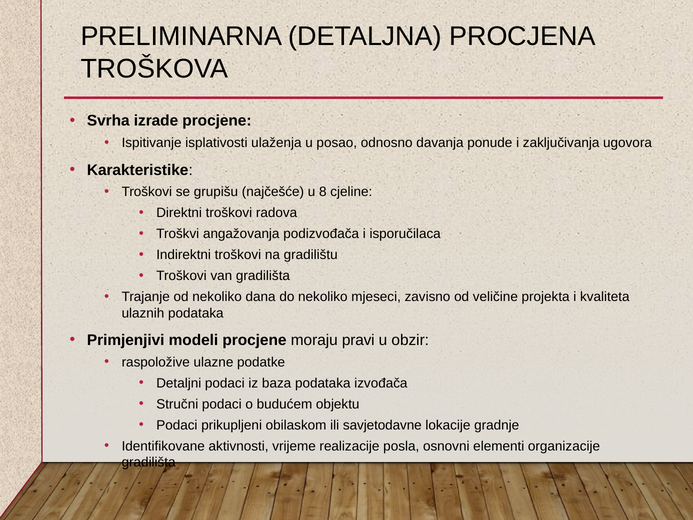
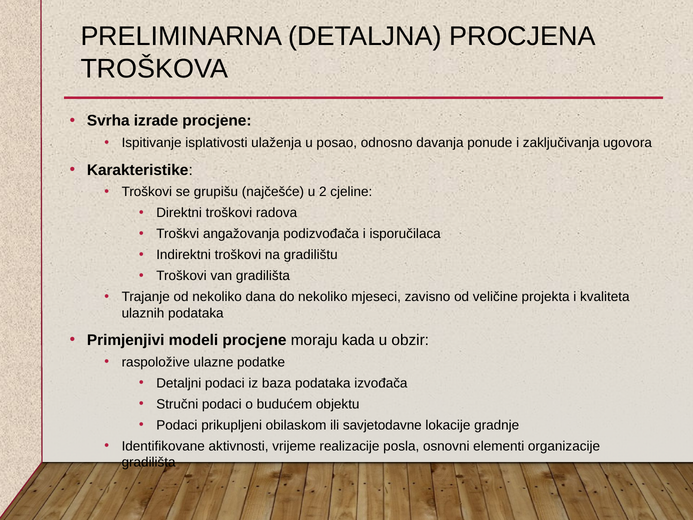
8: 8 -> 2
pravi: pravi -> kada
